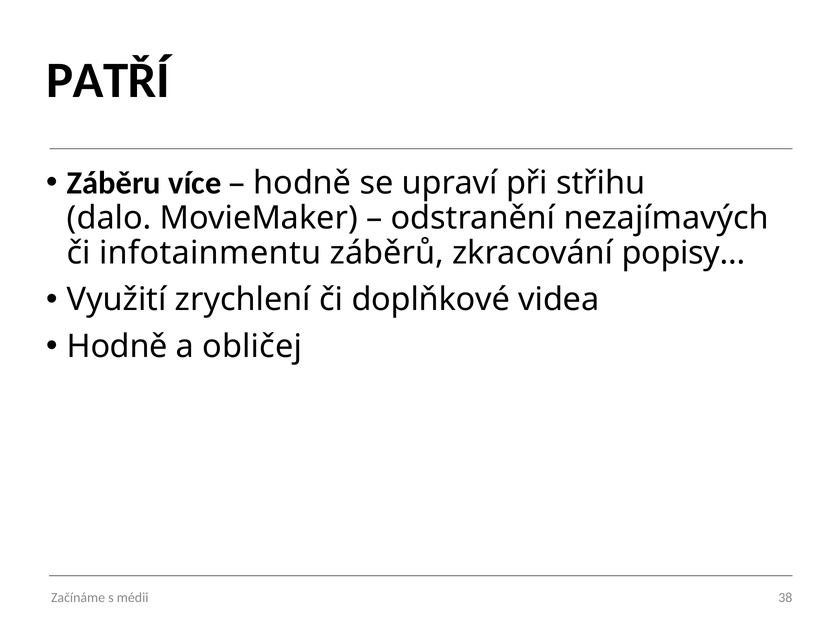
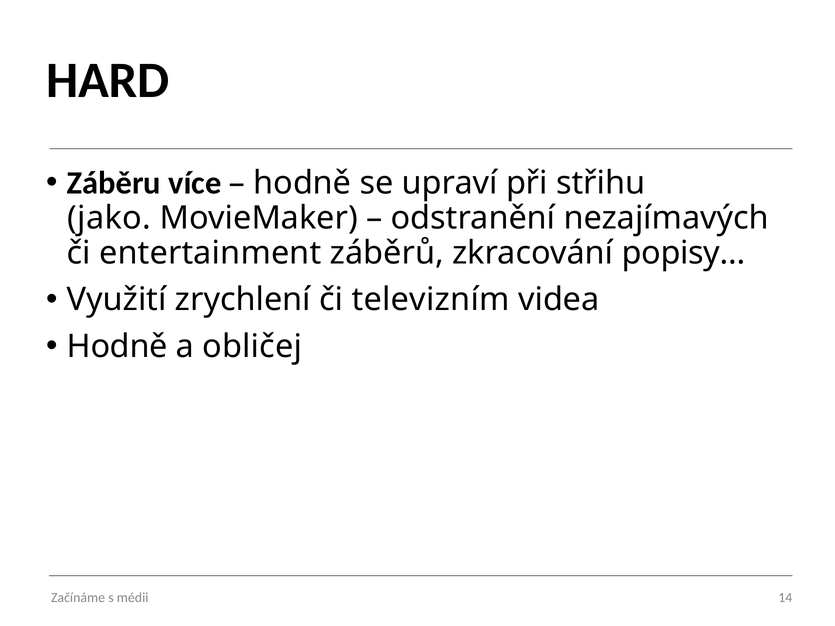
PATŘÍ: PATŘÍ -> HARD
dalo: dalo -> jako
infotainmentu: infotainmentu -> entertainment
doplňkové: doplňkové -> televizním
38: 38 -> 14
